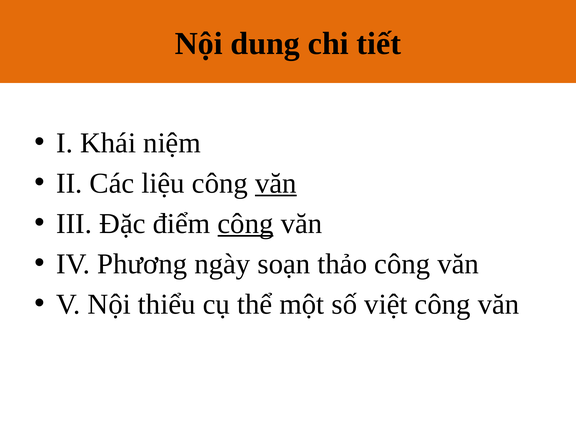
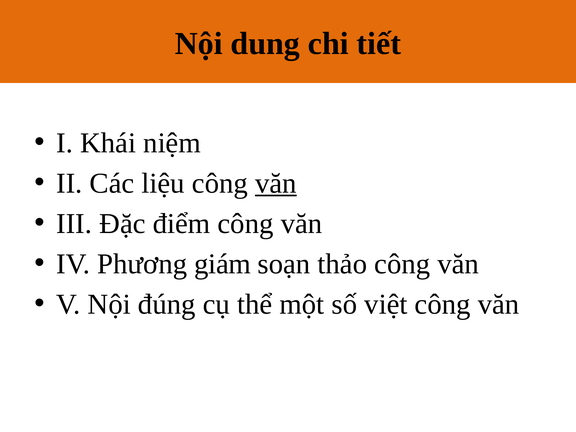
công at (245, 224) underline: present -> none
ngày: ngày -> giám
thiểu: thiểu -> đúng
